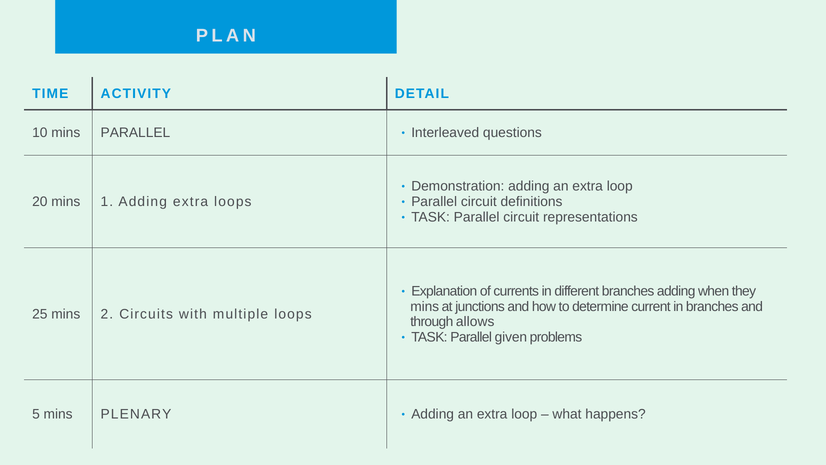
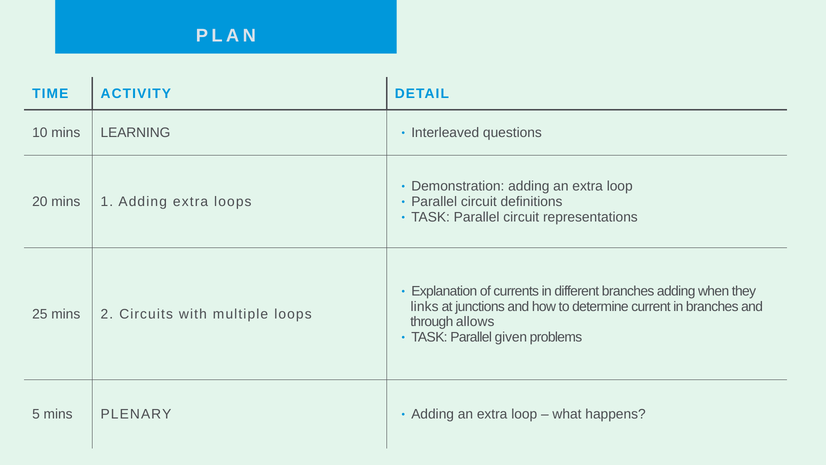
mins PARALLEL: PARALLEL -> LEARNING
mins at (425, 306): mins -> links
